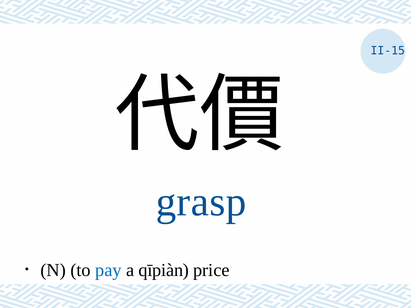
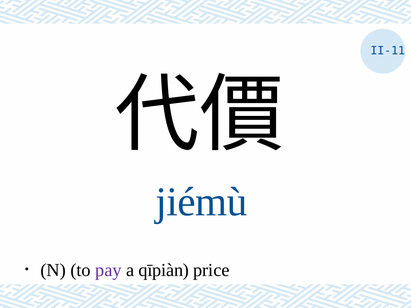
II-15: II-15 -> II-11
grasp: grasp -> jiémù
pay colour: blue -> purple
